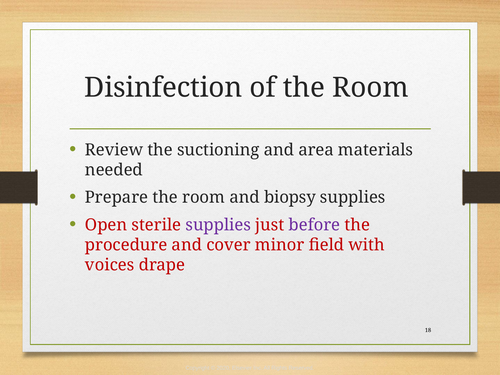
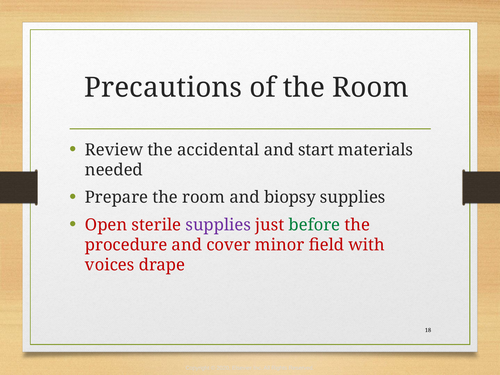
Disinfection: Disinfection -> Precautions
suctioning: suctioning -> accidental
area: area -> start
before colour: purple -> green
